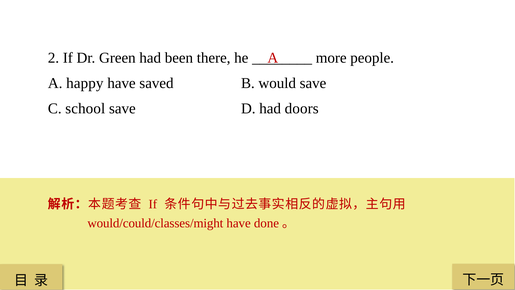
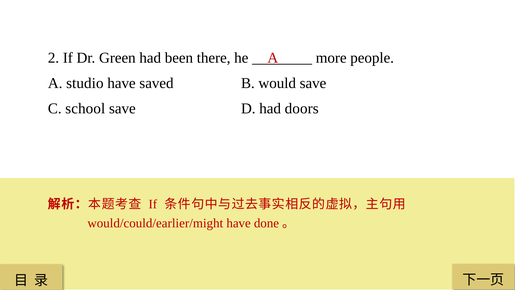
happy: happy -> studio
would/could/classes/might: would/could/classes/might -> would/could/earlier/might
